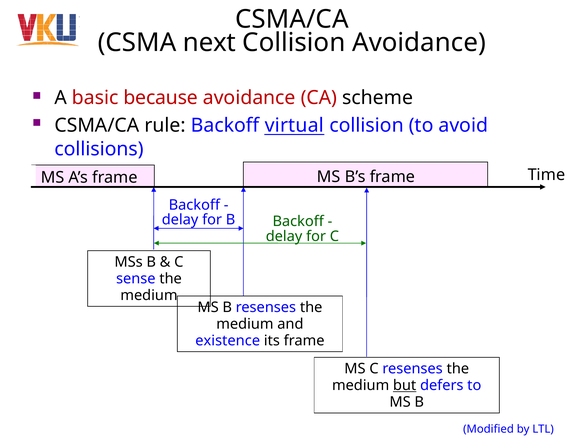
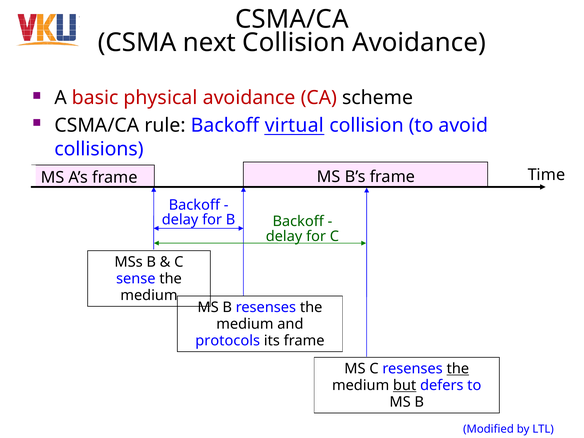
because: because -> physical
existence: existence -> protocols
the at (458, 369) underline: none -> present
